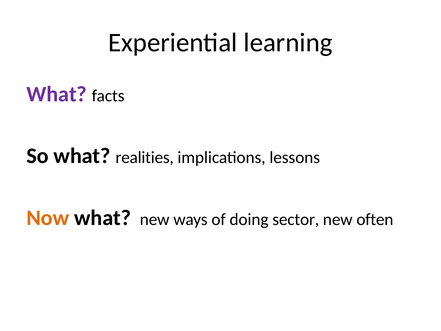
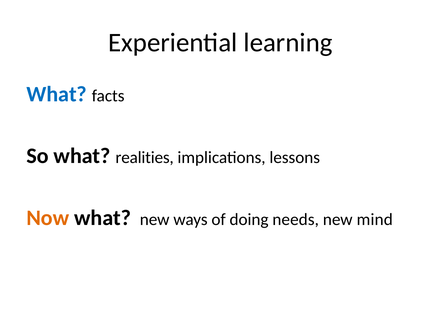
What at (57, 94) colour: purple -> blue
sector: sector -> needs
often: often -> mind
